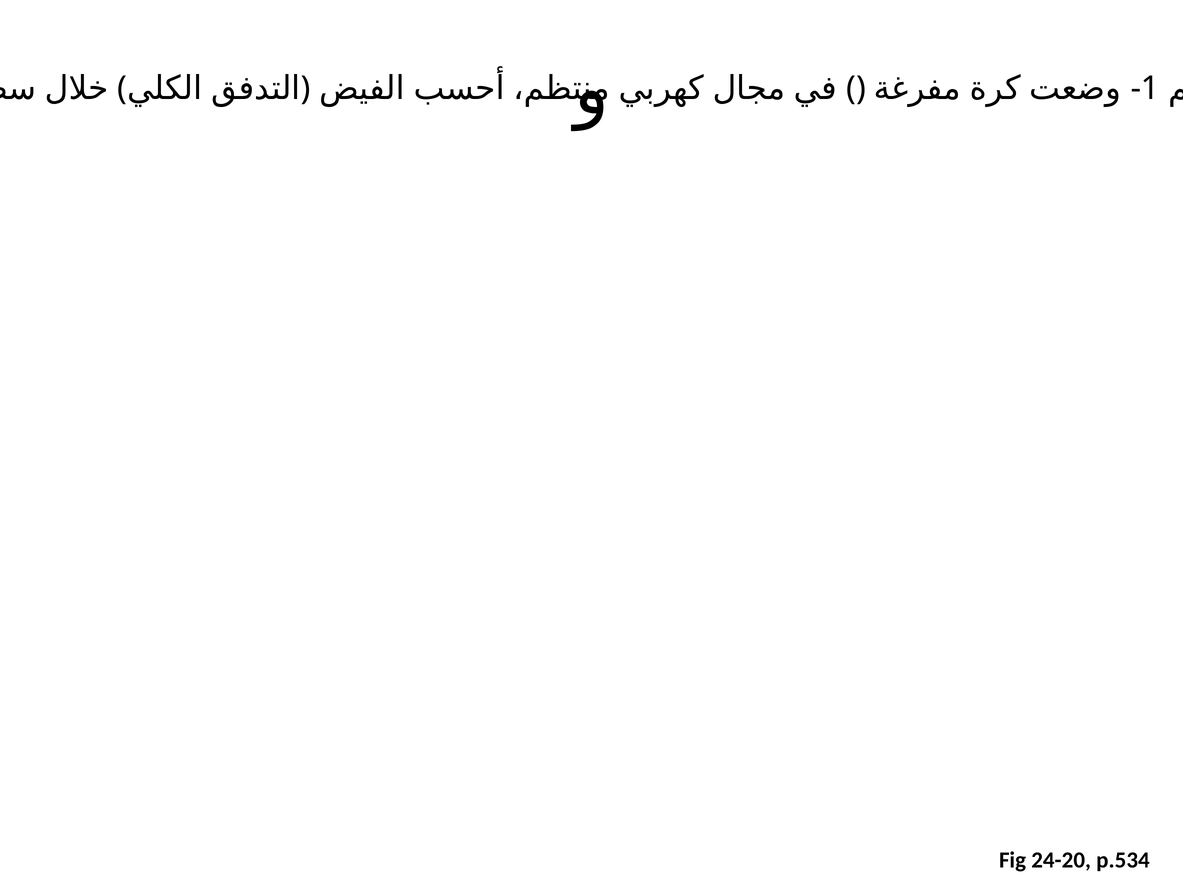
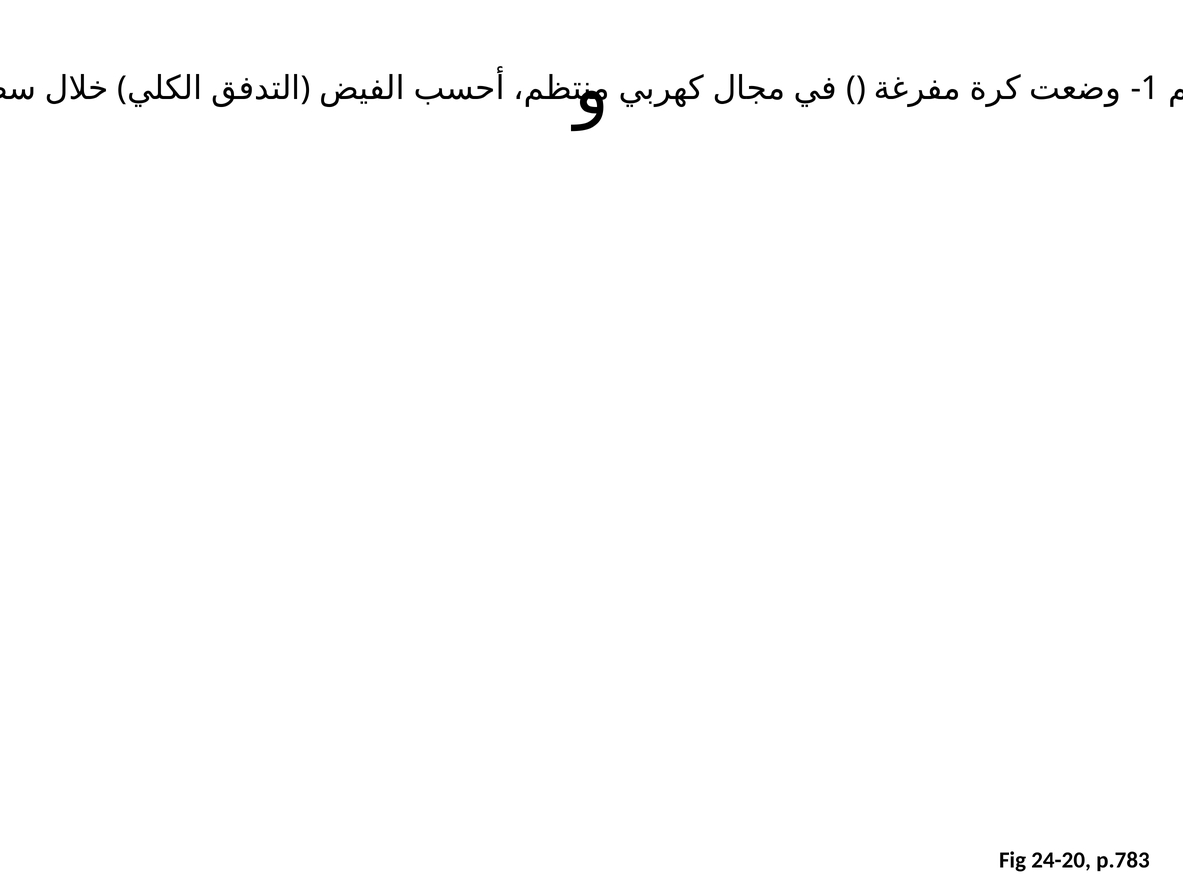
p.534: p.534 -> p.783
